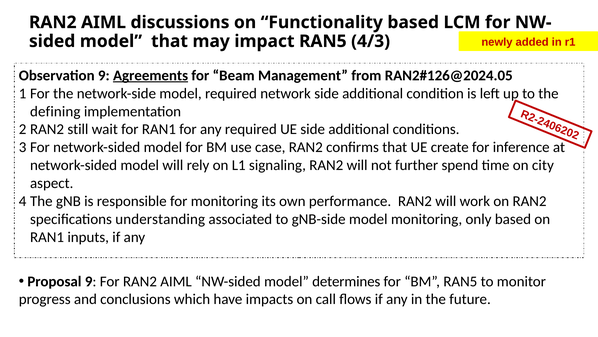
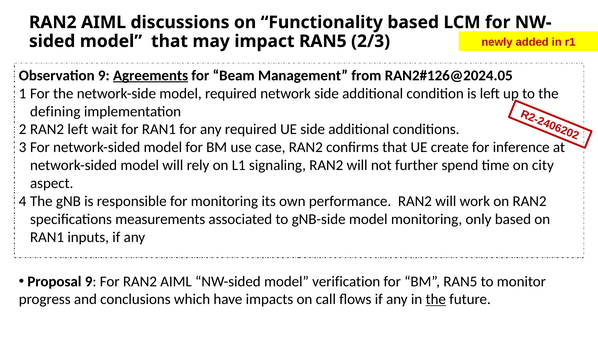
4/3: 4/3 -> 2/3
still at (78, 129): still -> left
understanding: understanding -> measurements
determines: determines -> verification
the at (436, 299) underline: none -> present
